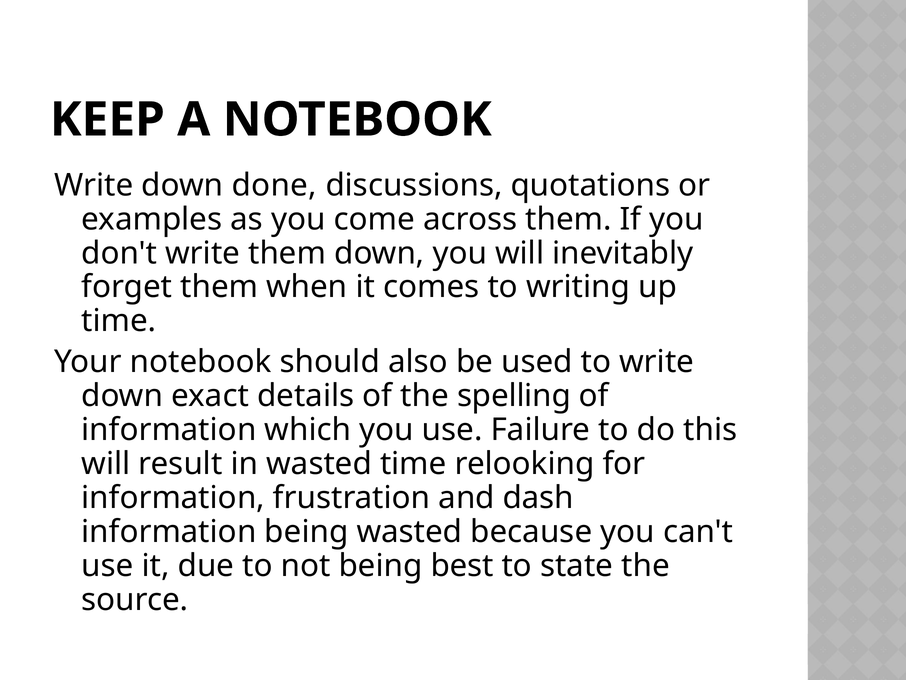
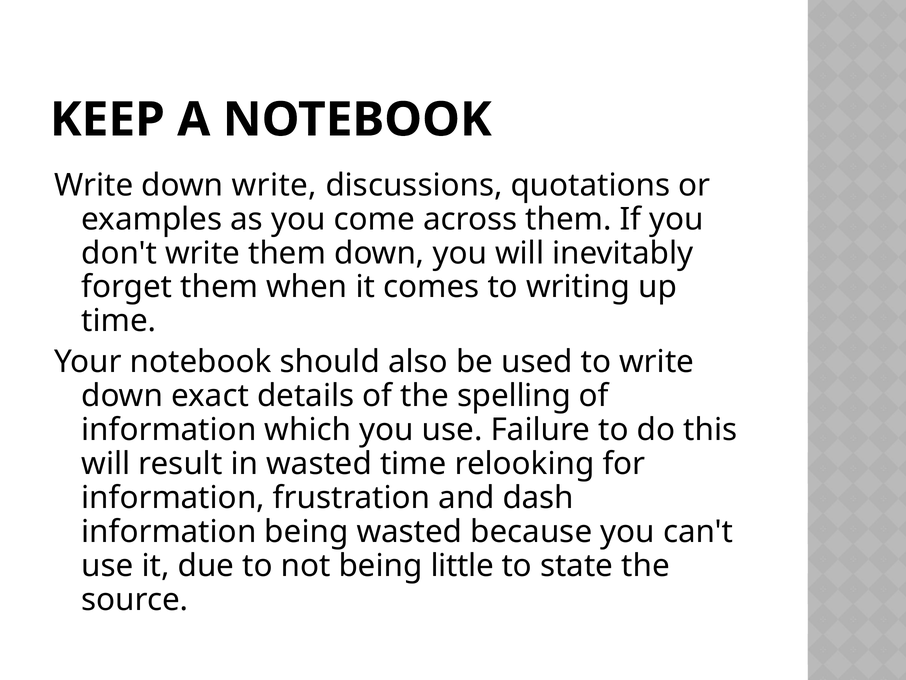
down done: done -> write
best: best -> little
